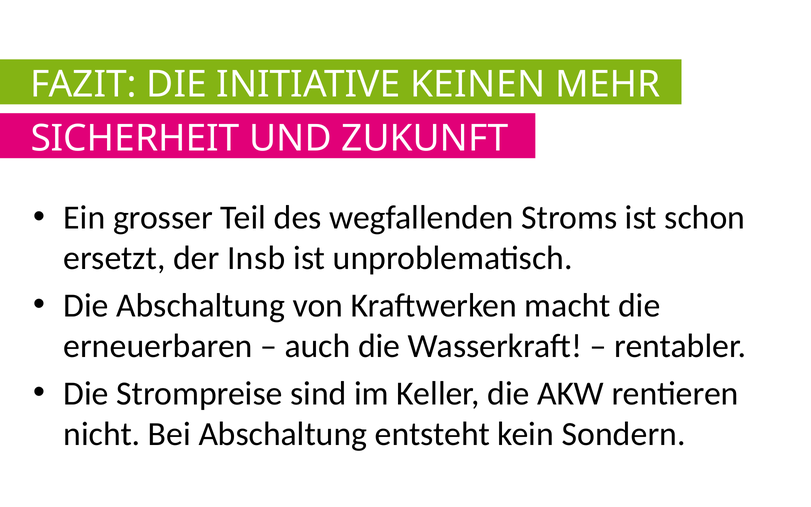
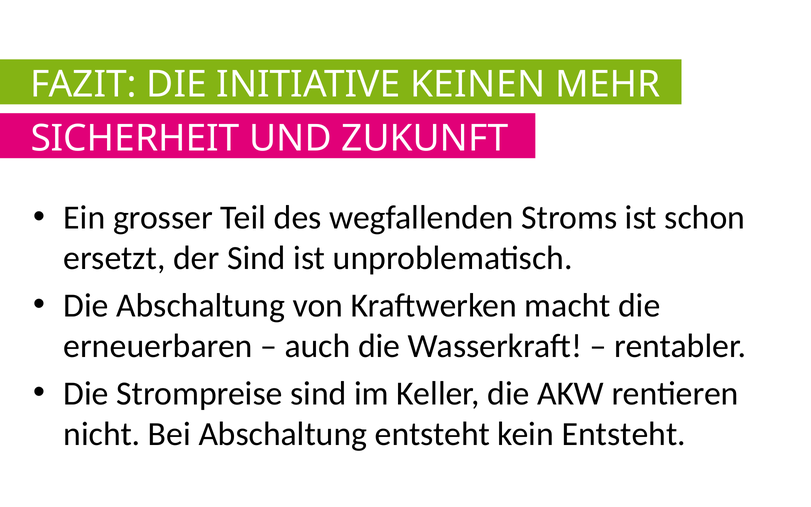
der Insb: Insb -> Sind
kein Sondern: Sondern -> Entsteht
